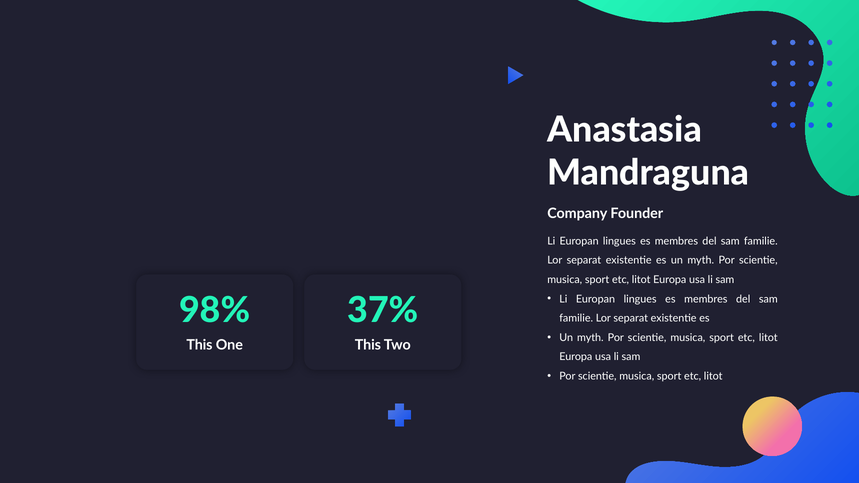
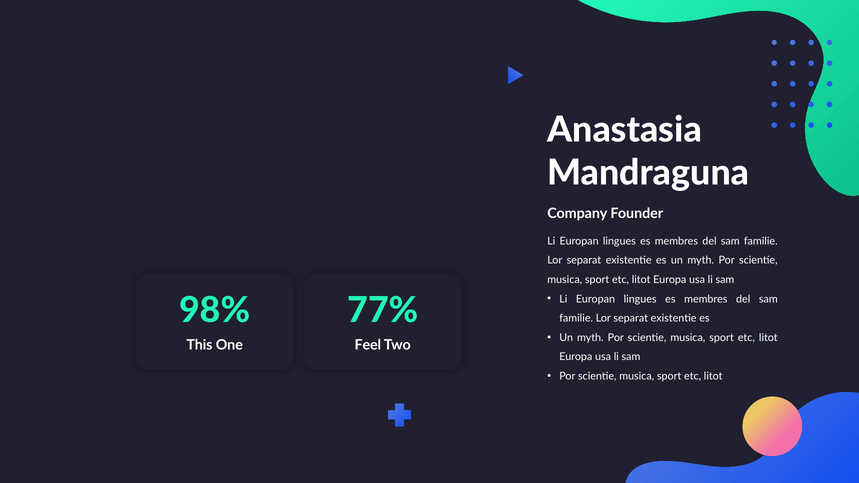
37%: 37% -> 77%
This at (368, 345): This -> Feel
